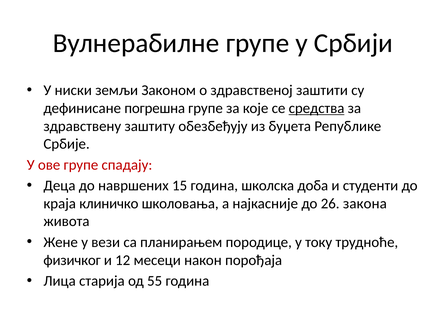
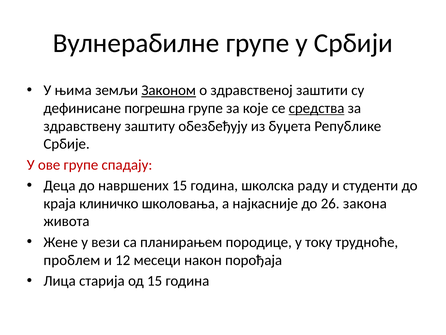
ниски: ниски -> њима
Законом underline: none -> present
доба: доба -> раду
физичког: физичког -> проблем
од 55: 55 -> 15
